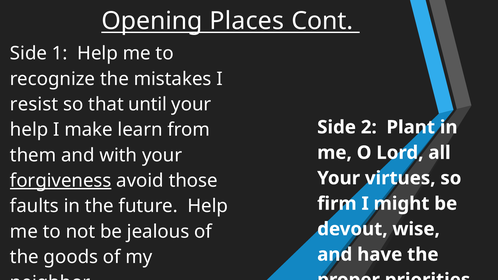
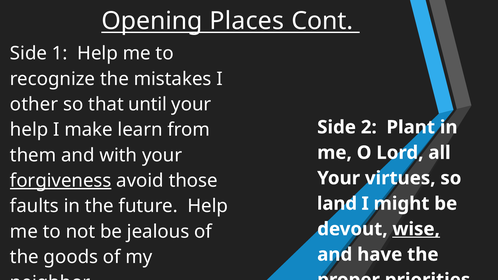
resist: resist -> other
firm: firm -> land
wise underline: none -> present
